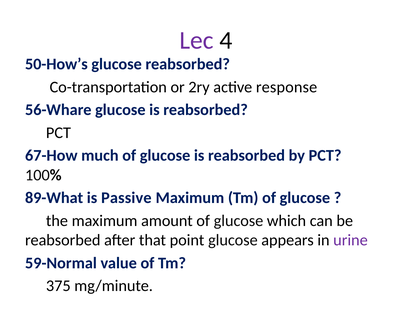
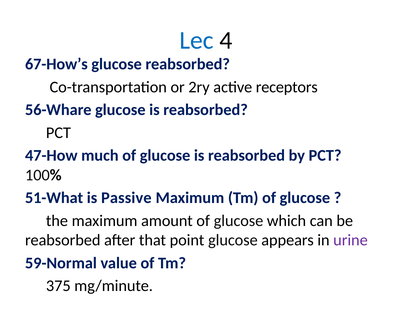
Lec colour: purple -> blue
50-How’s: 50-How’s -> 67-How’s
response: response -> receptors
67-How: 67-How -> 47-How
89-What: 89-What -> 51-What
